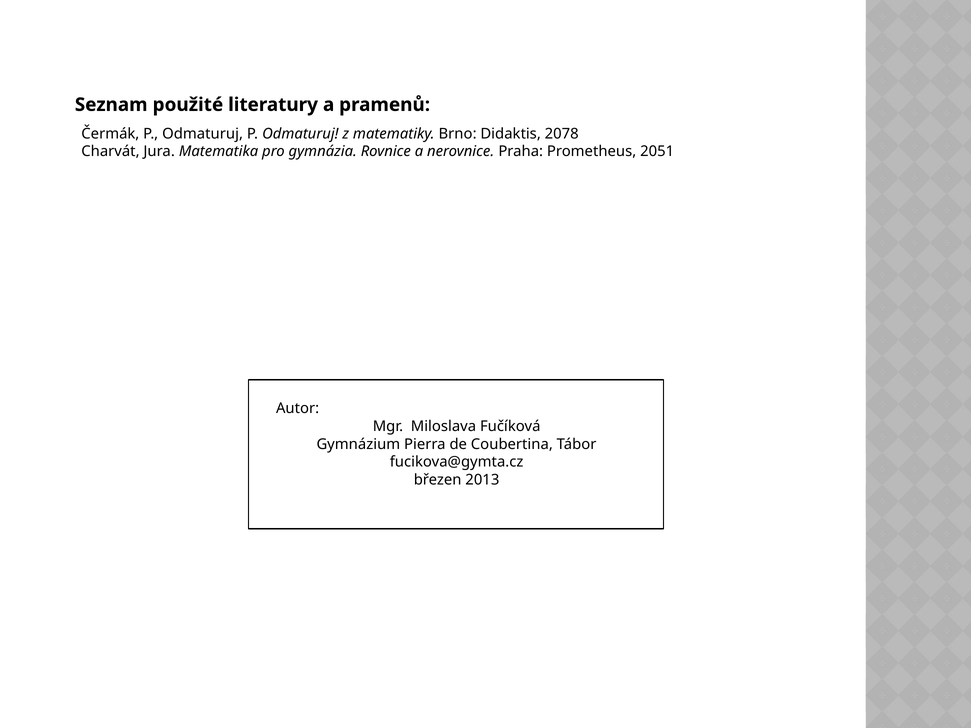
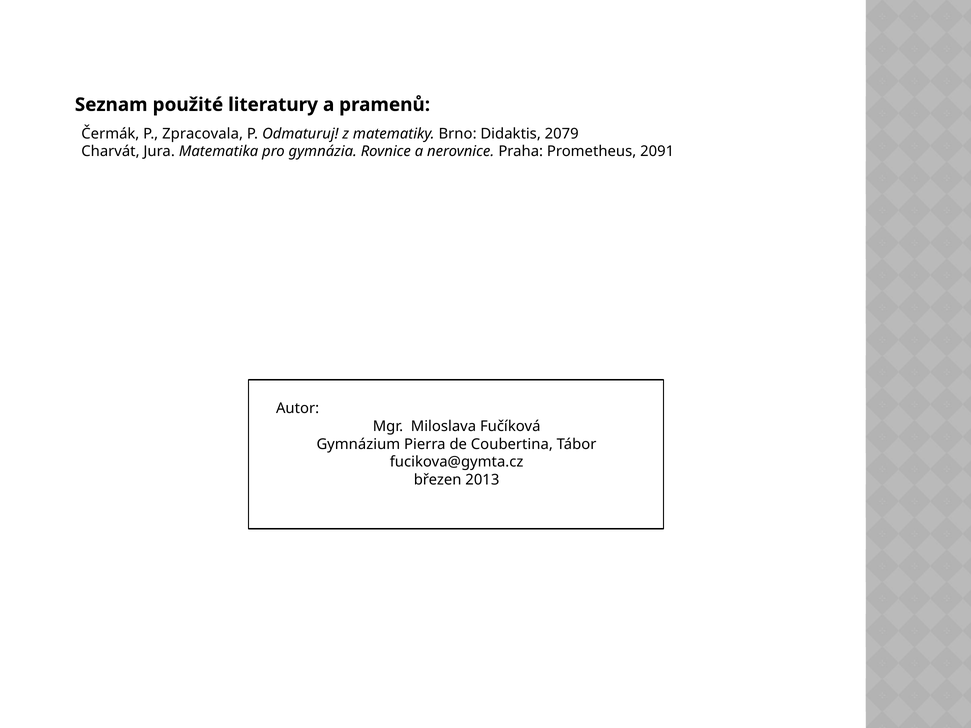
Čermák P Odmaturuj: Odmaturuj -> Zpracovala
2078: 2078 -> 2079
2051: 2051 -> 2091
